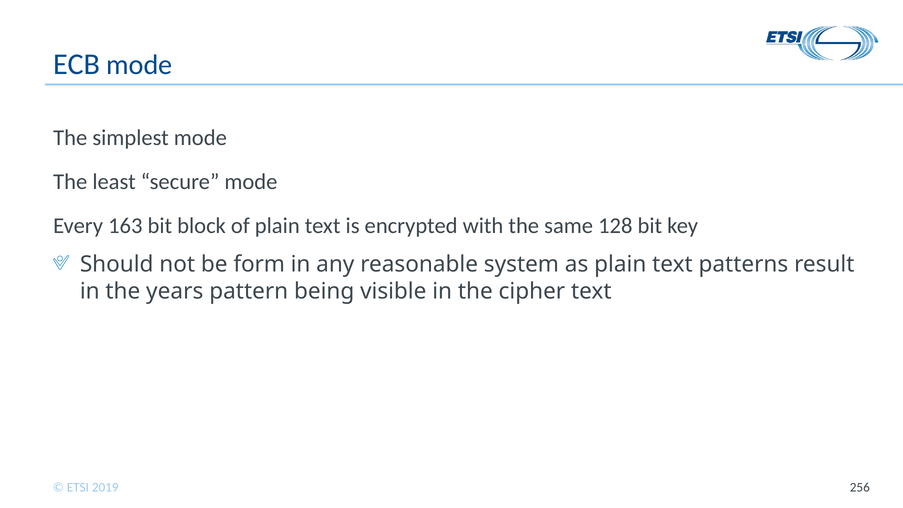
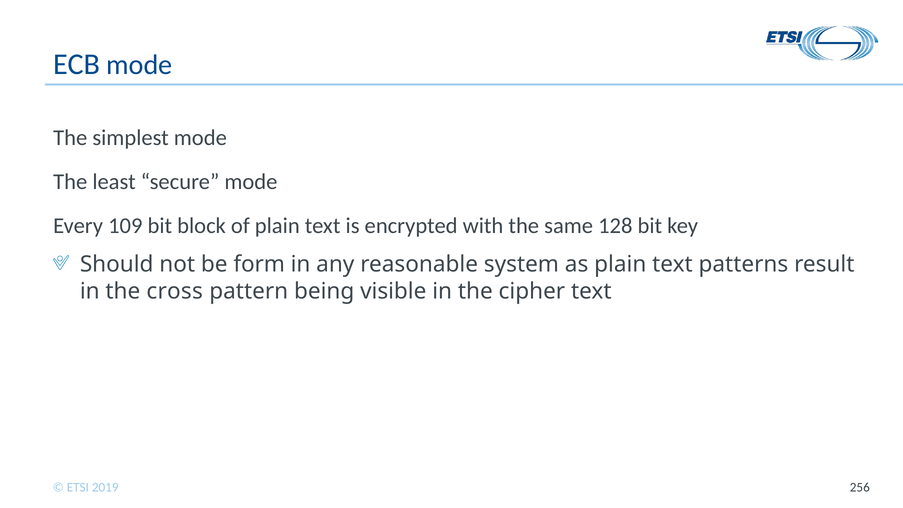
163: 163 -> 109
years: years -> cross
